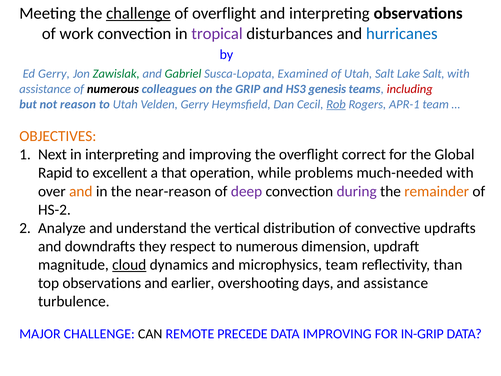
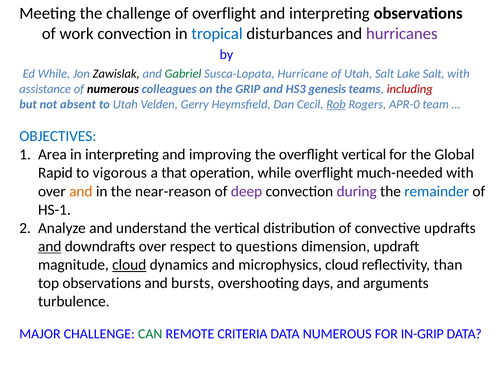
challenge at (138, 13) underline: present -> none
tropical colour: purple -> blue
hurricanes colour: blue -> purple
Ed Gerry: Gerry -> While
Zawislak colour: green -> black
Examined: Examined -> Hurricane
reason: reason -> absent
APR-1: APR-1 -> APR-0
OBJECTIVES colour: orange -> blue
Next: Next -> Area
overflight correct: correct -> vertical
excellent: excellent -> vigorous
while problems: problems -> overflight
remainder colour: orange -> blue
HS-2: HS-2 -> HS-1
and at (50, 246) underline: none -> present
downdrafts they: they -> over
to numerous: numerous -> questions
microphysics team: team -> cloud
earlier: earlier -> bursts
and assistance: assistance -> arguments
CAN colour: black -> green
PRECEDE: PRECEDE -> CRITERIA
DATA IMPROVING: IMPROVING -> NUMEROUS
